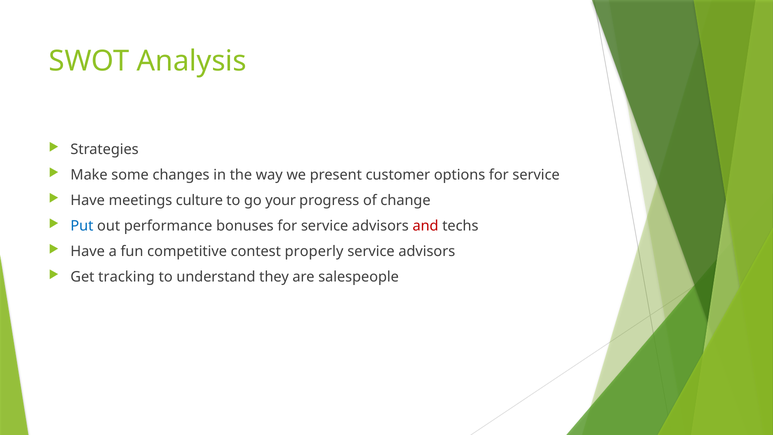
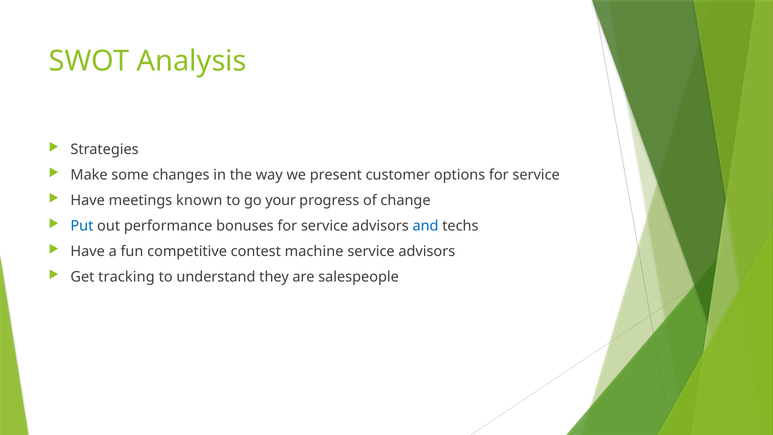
culture: culture -> known
and colour: red -> blue
properly: properly -> machine
